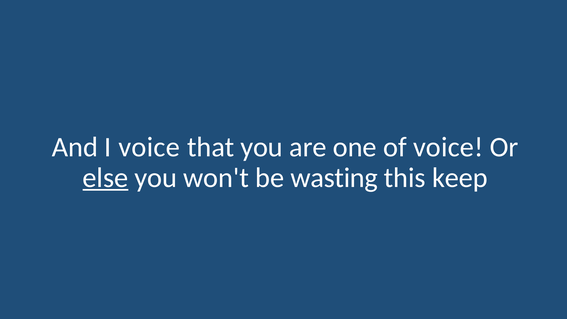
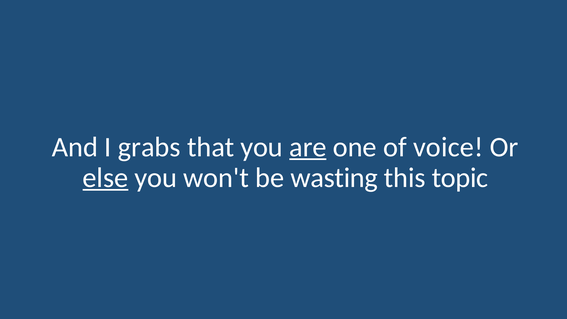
I voice: voice -> grabs
are underline: none -> present
keep: keep -> topic
